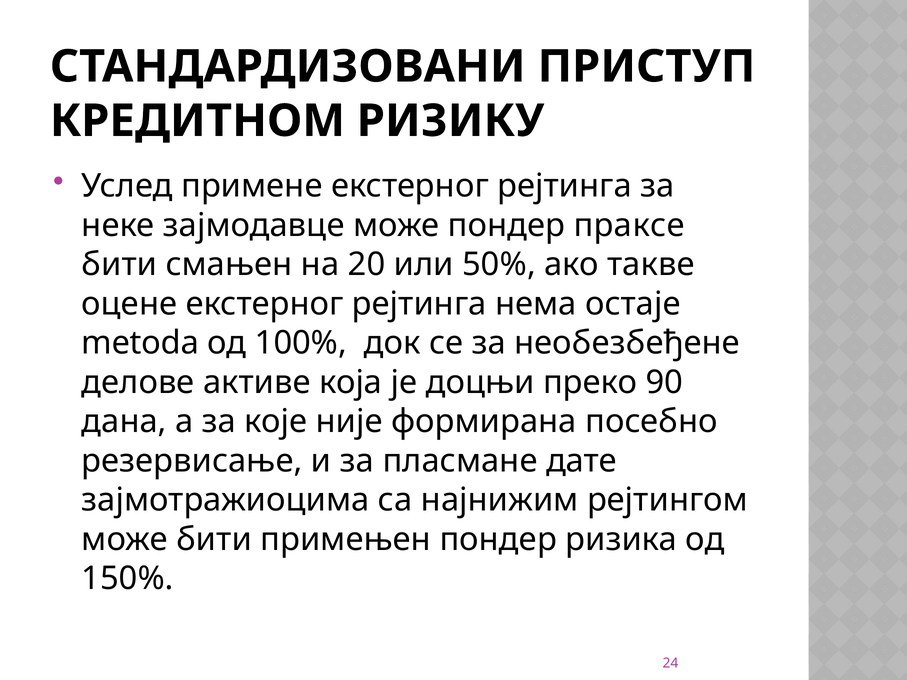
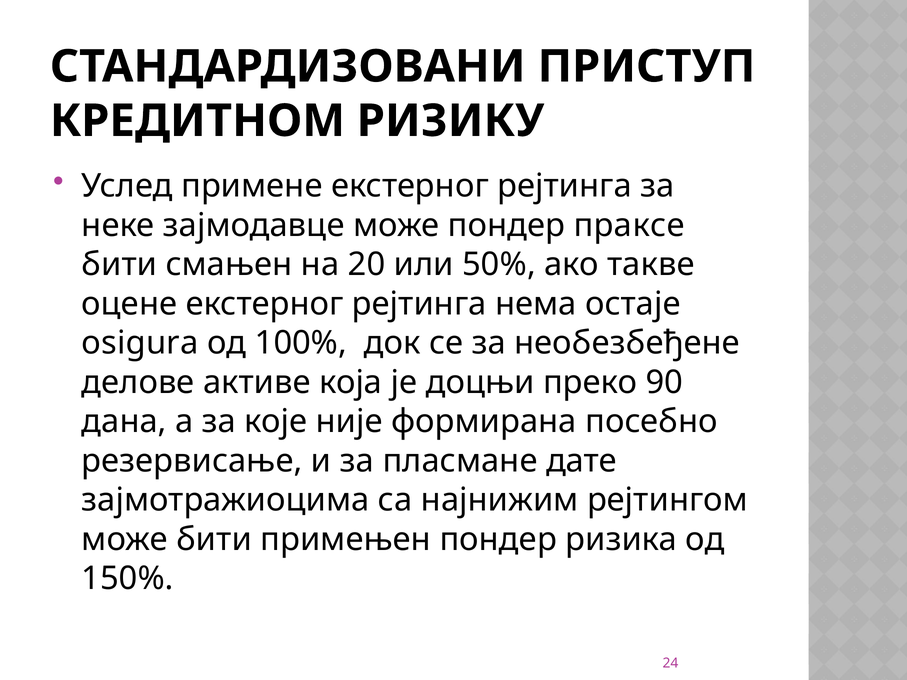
metoda: metoda -> osigura
